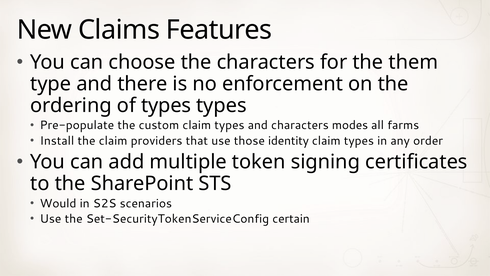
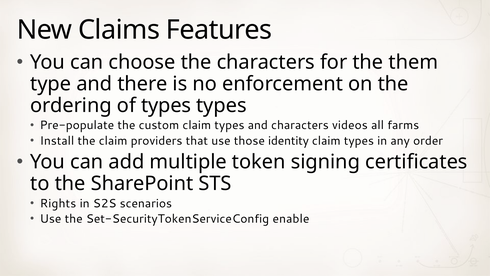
modes: modes -> videos
Would: Would -> Rights
certain: certain -> enable
